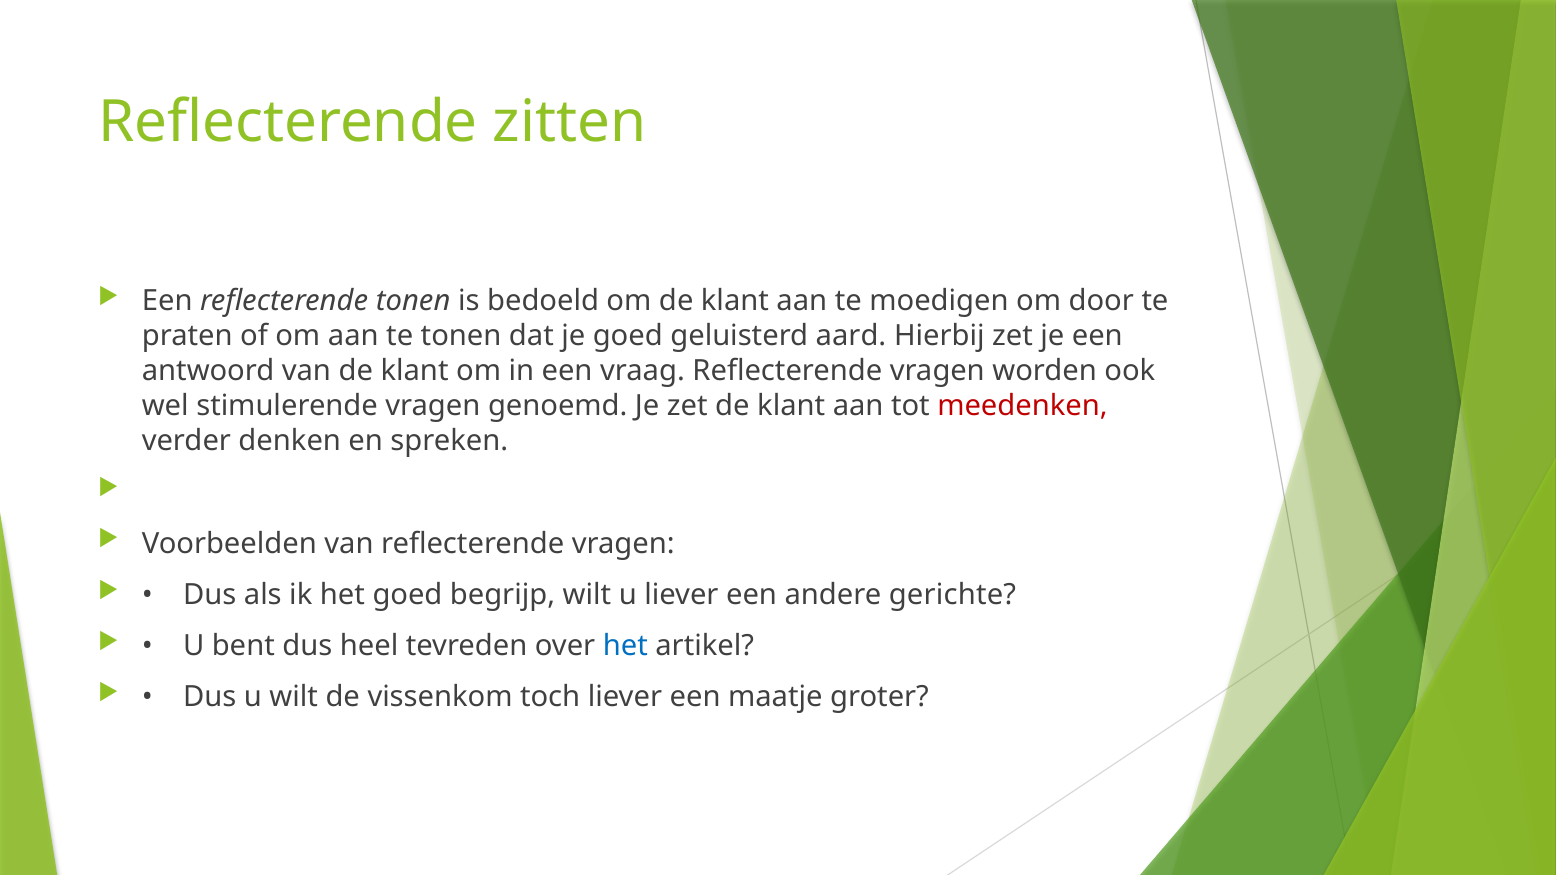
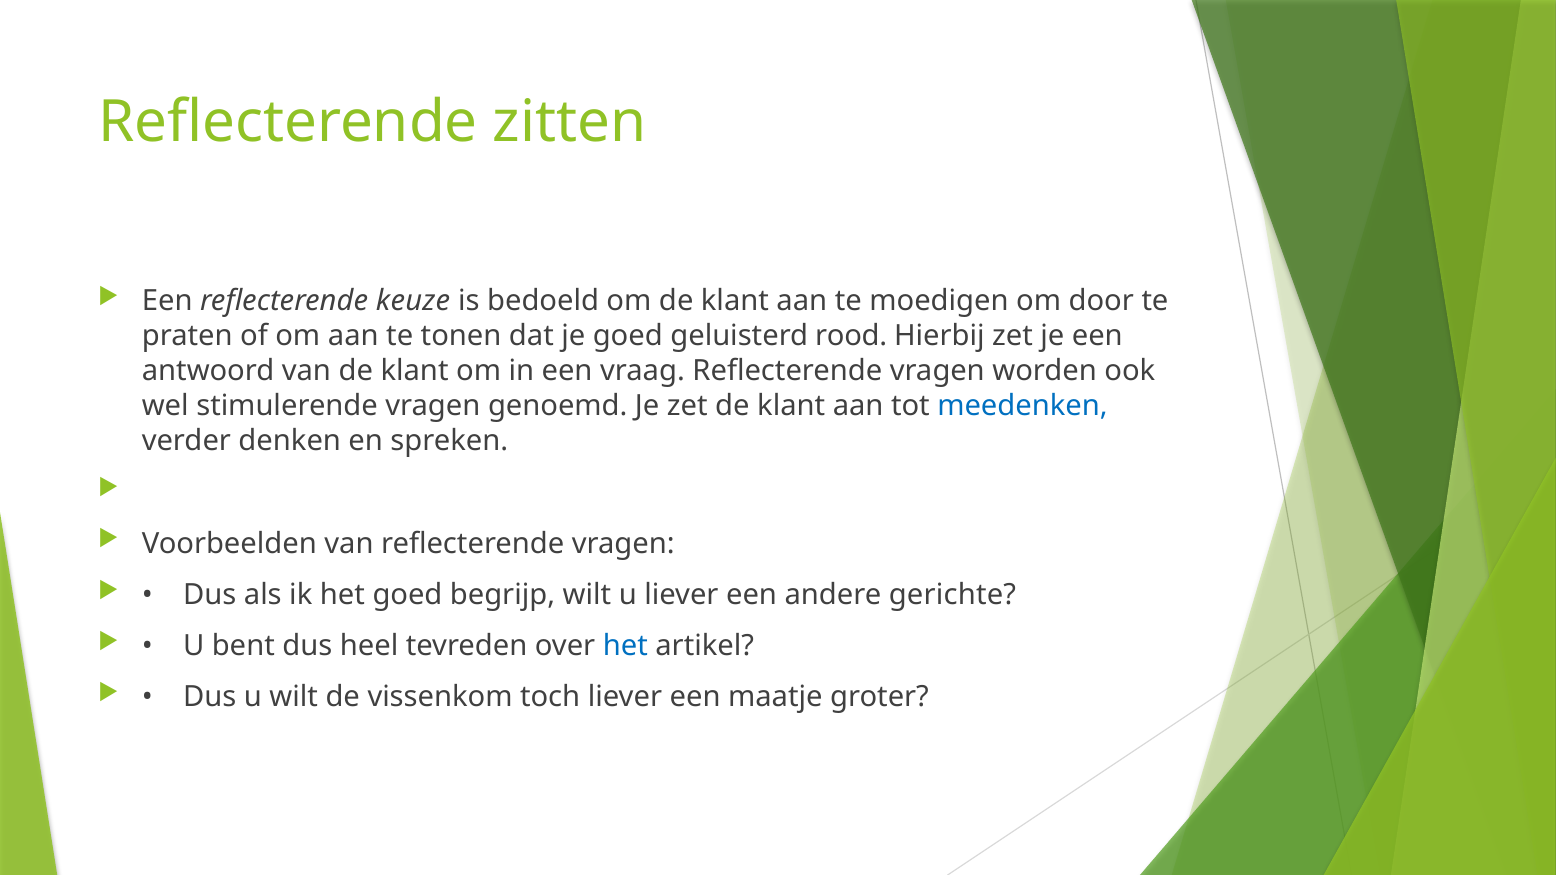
reflecterende tonen: tonen -> keuze
aard: aard -> rood
meedenken colour: red -> blue
